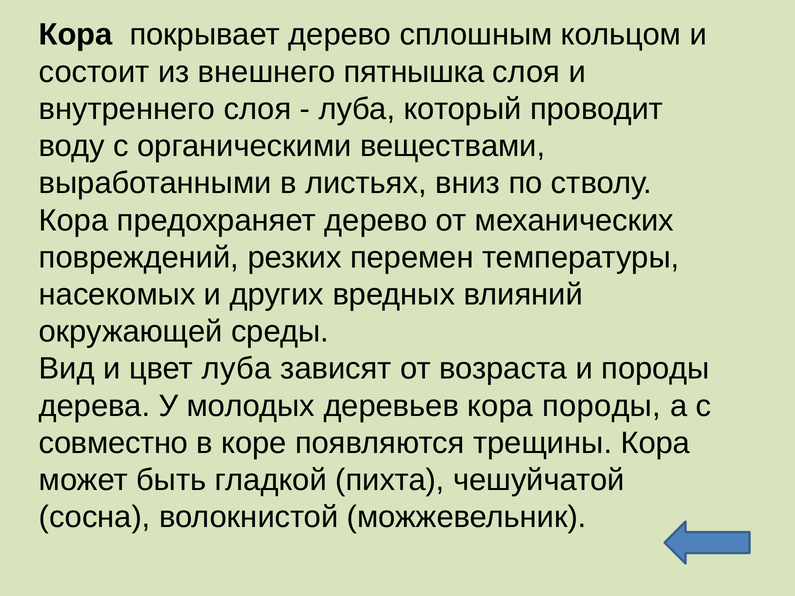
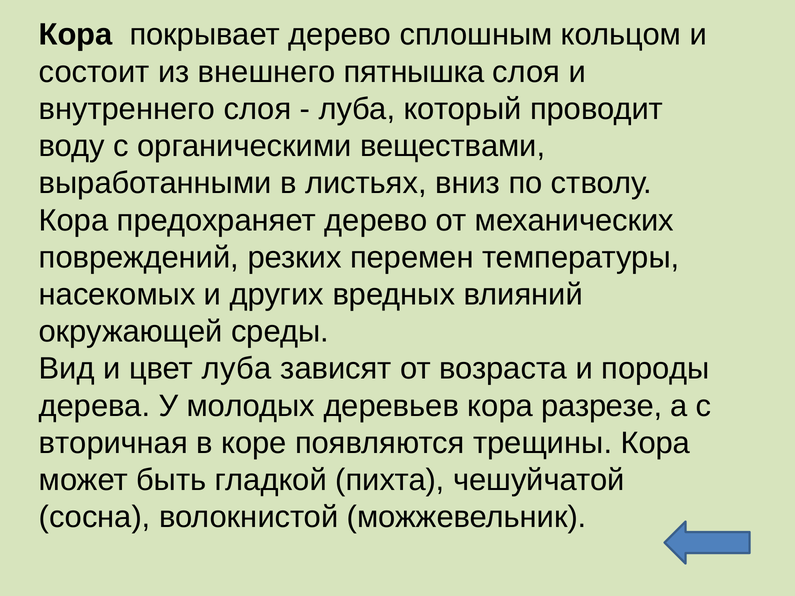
кора породы: породы -> разрезе
совместно: совместно -> вторичная
